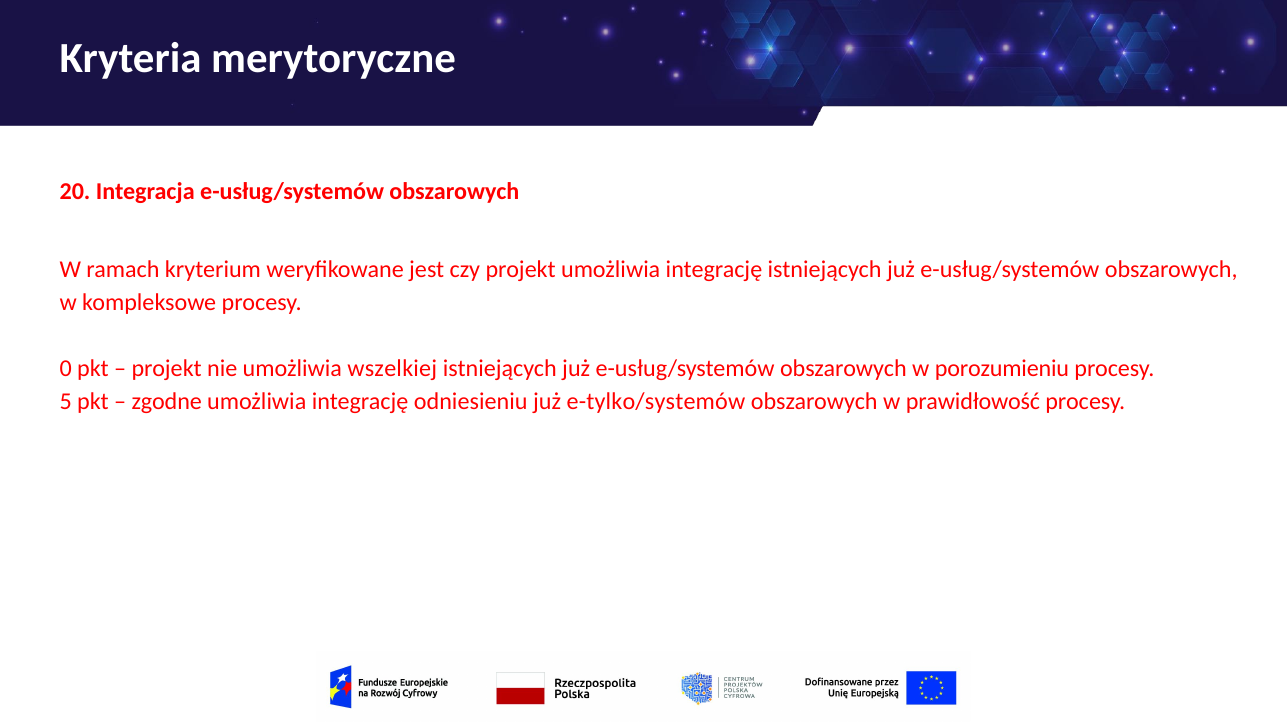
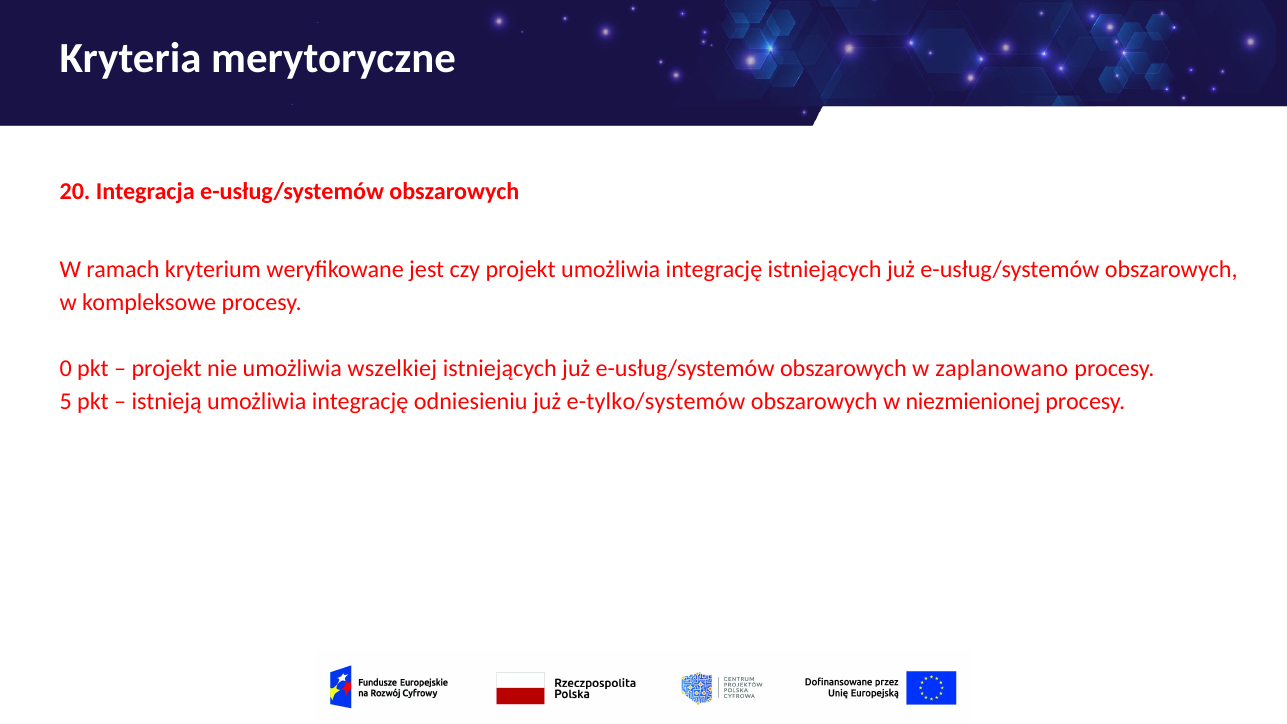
porozumieniu: porozumieniu -> zaplanowano
zgodne: zgodne -> istnieją
prawidłowość: prawidłowość -> niezmienionej
